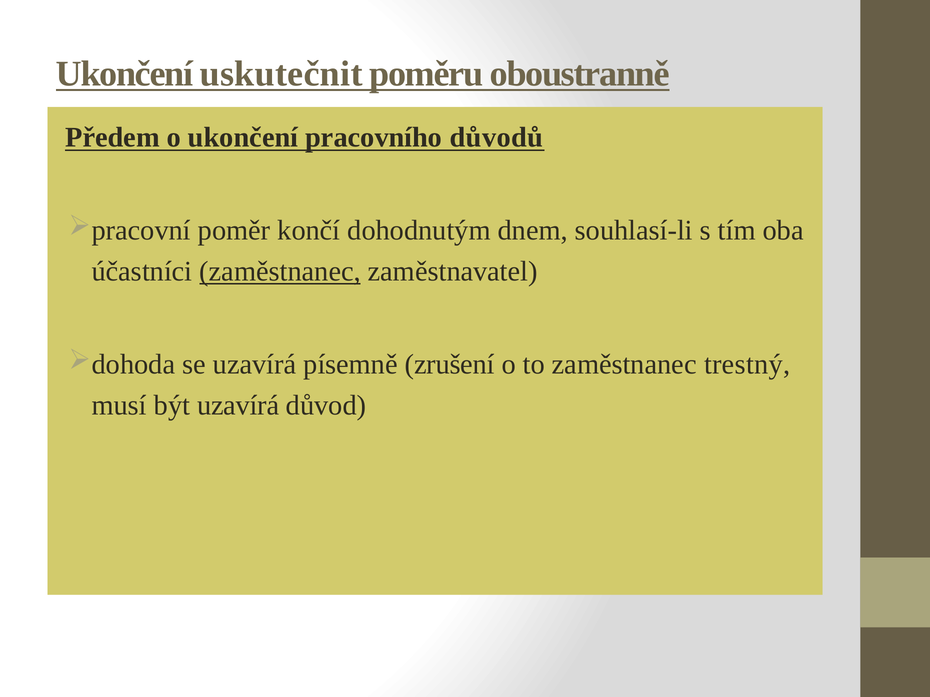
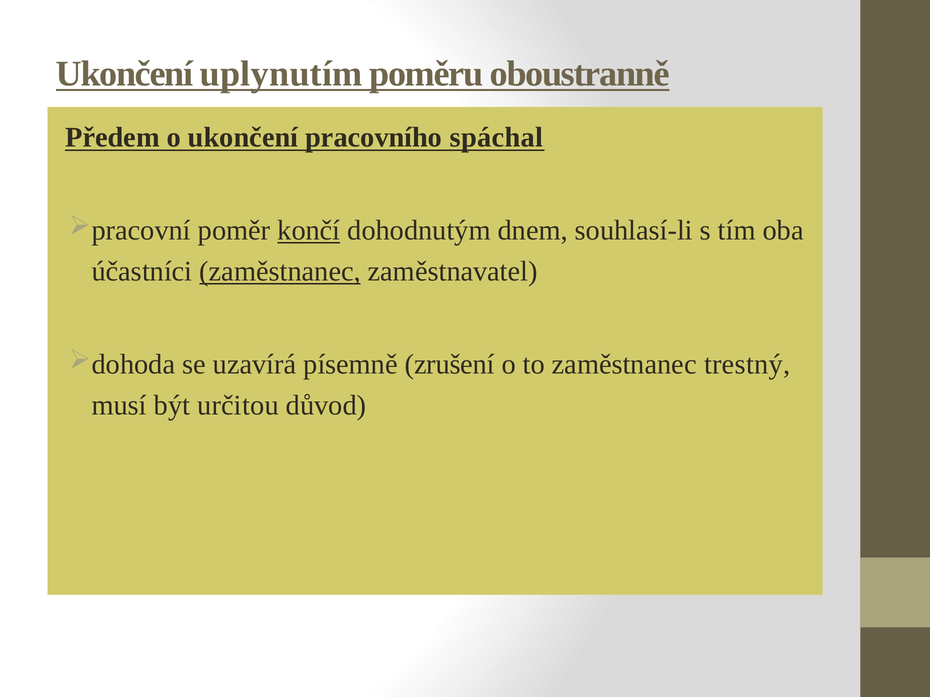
uskutečnit: uskutečnit -> uplynutím
důvodů: důvodů -> spáchal
končí underline: none -> present
být uzavírá: uzavírá -> určitou
